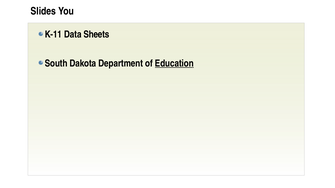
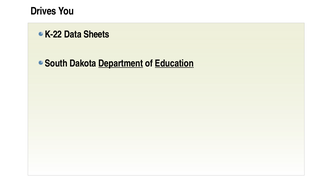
Slides: Slides -> Drives
K-11: K-11 -> K-22
Department underline: none -> present
